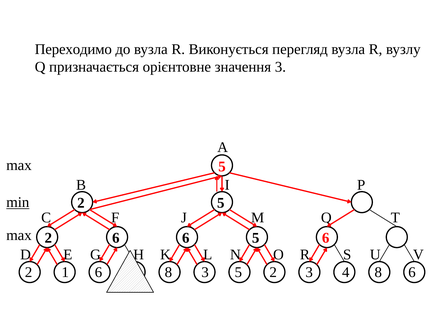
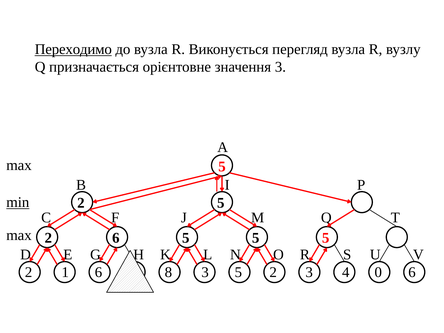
Переходимо underline: none -> present
6 at (186, 238): 6 -> 5
6 at (326, 238): 6 -> 5
8 at (378, 272): 8 -> 0
